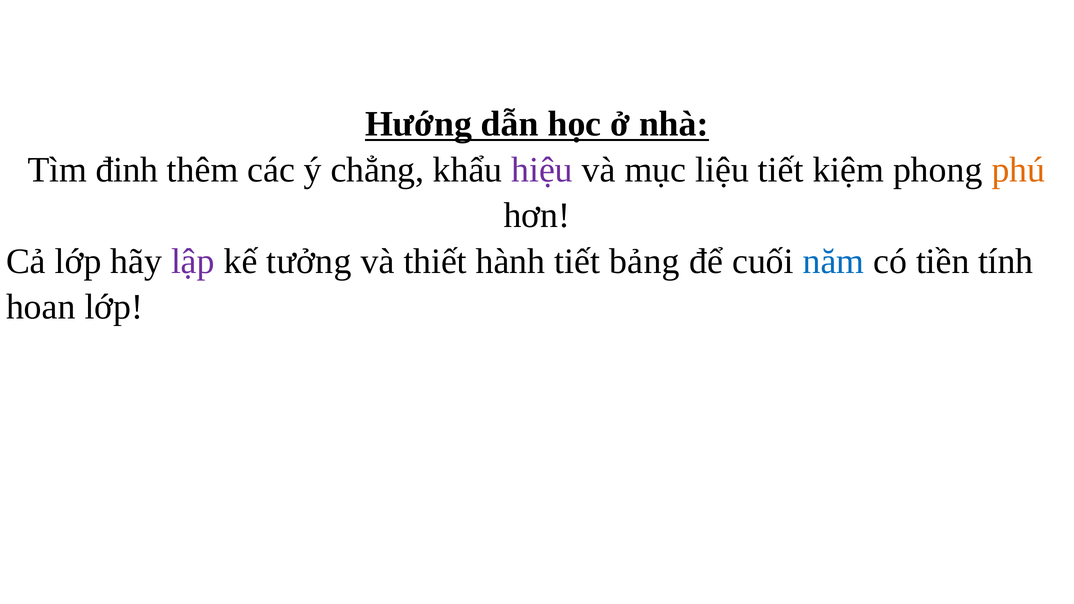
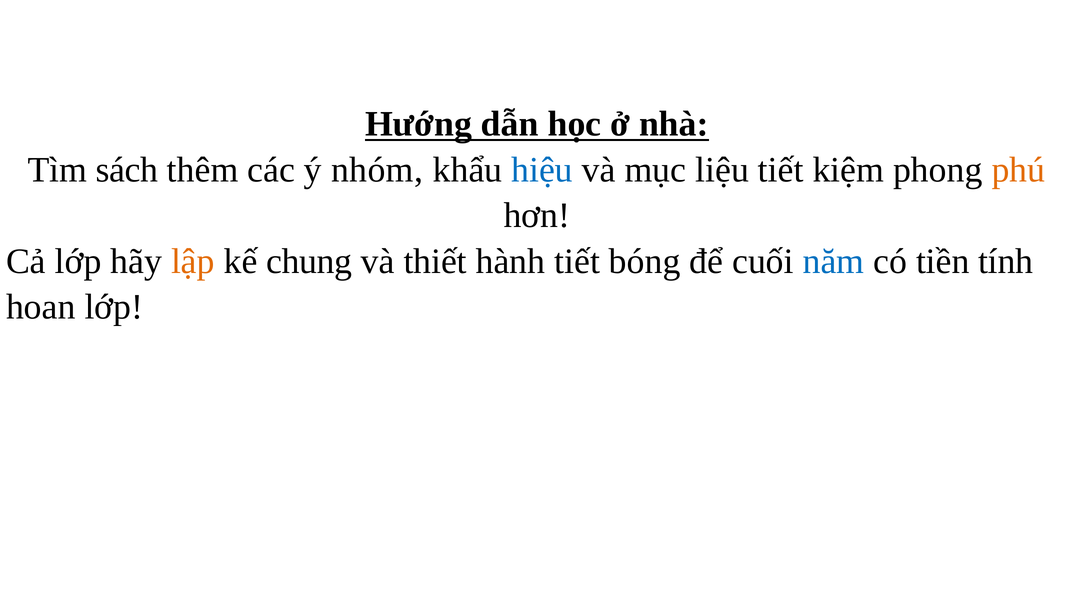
đinh: đinh -> sách
chẳng: chẳng -> nhóm
hiệu colour: purple -> blue
lập colour: purple -> orange
tưởng: tưởng -> chung
bảng: bảng -> bóng
